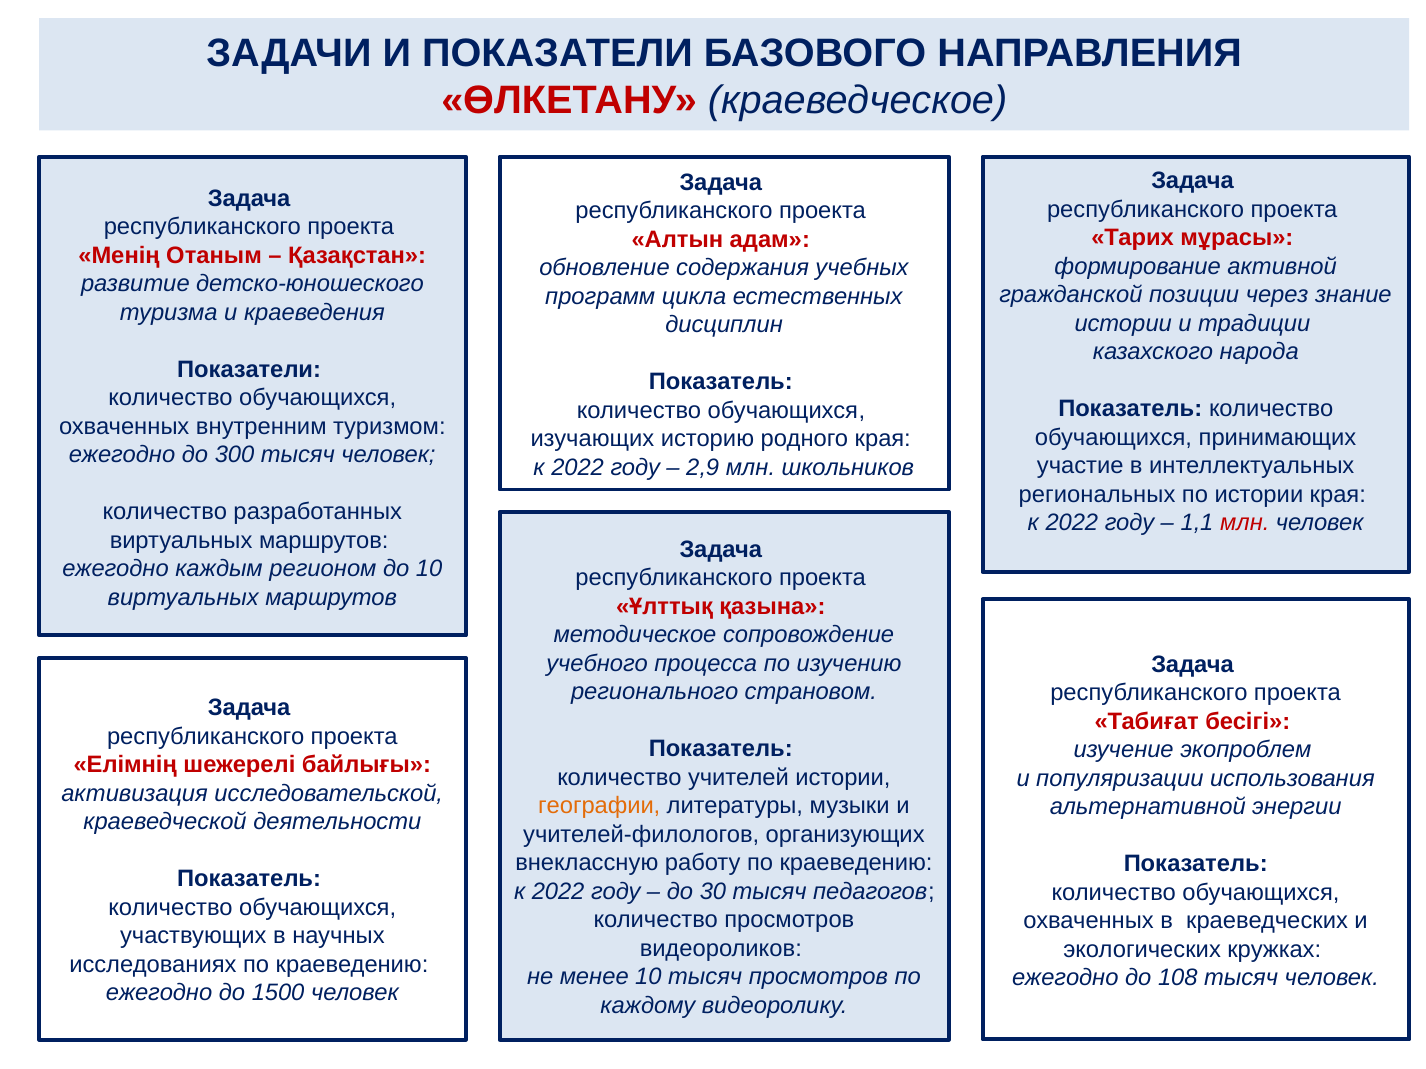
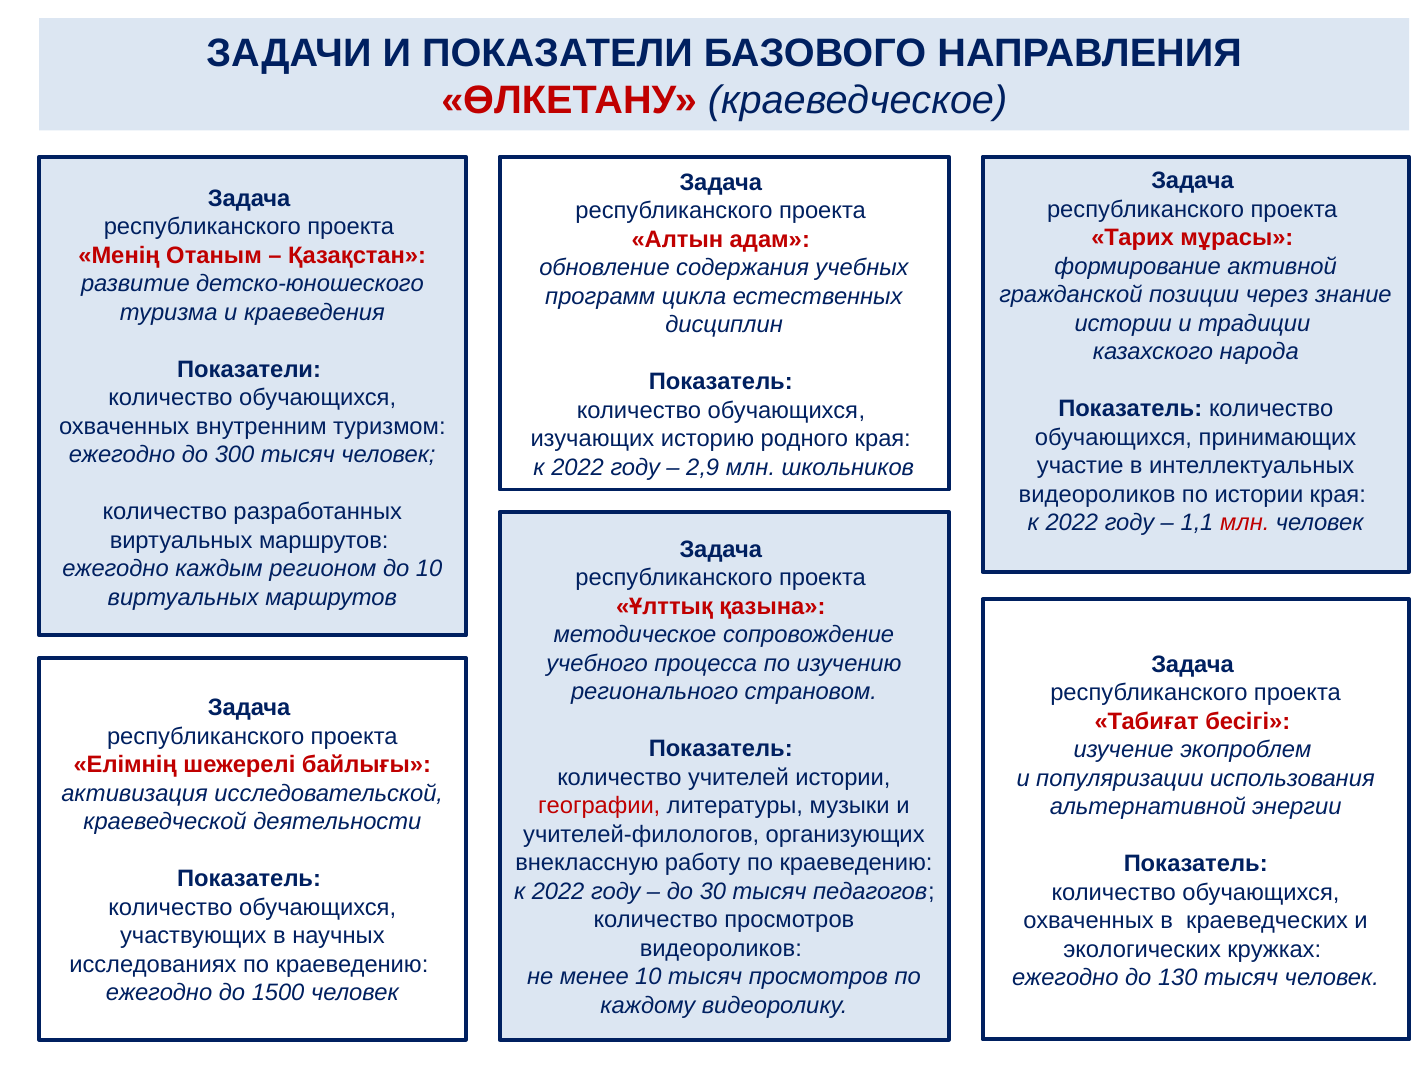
региональных at (1097, 495): региональных -> видеороликов
географии colour: orange -> red
108: 108 -> 130
